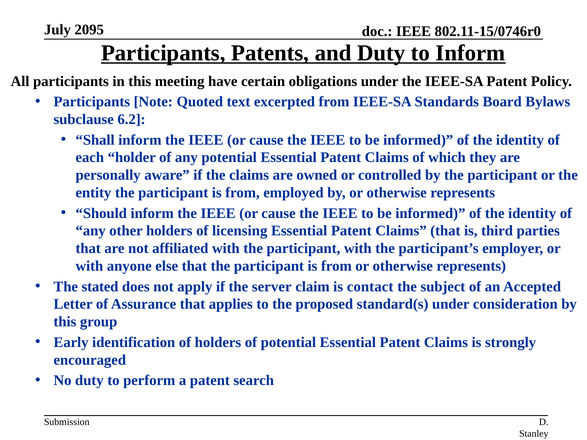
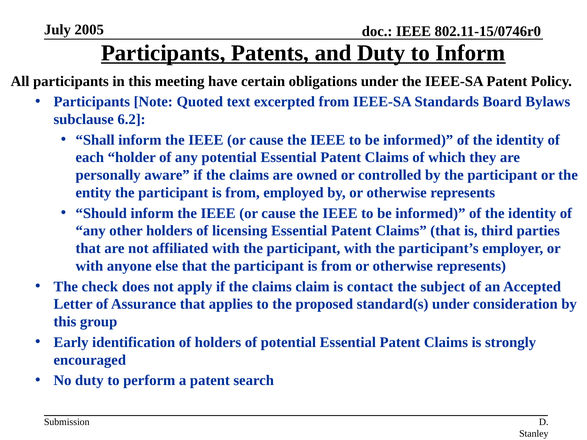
2095: 2095 -> 2005
stated: stated -> check
apply if the server: server -> claims
